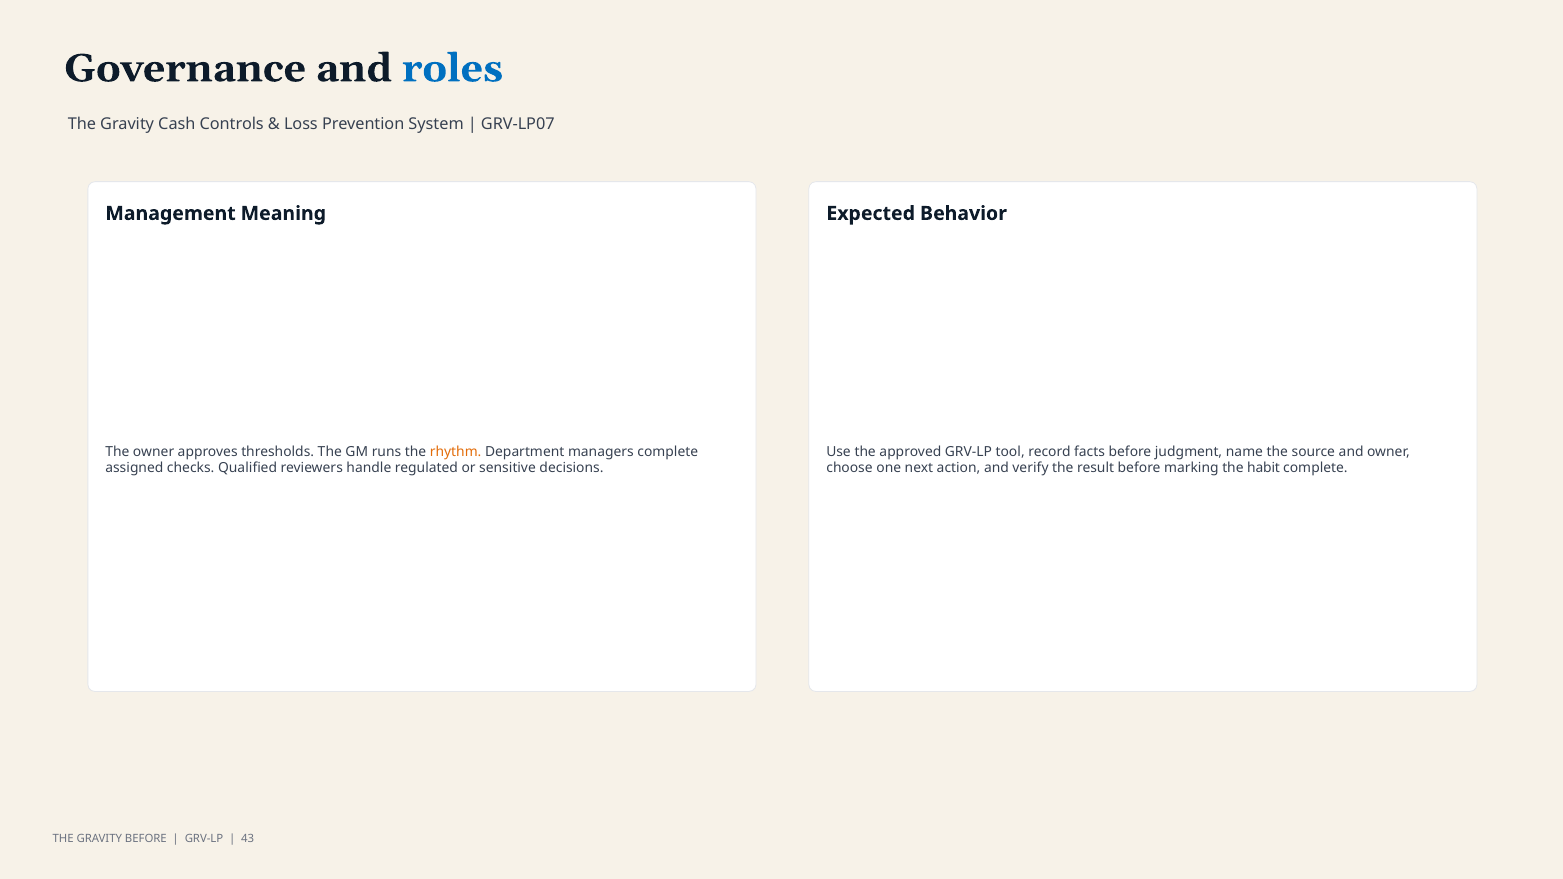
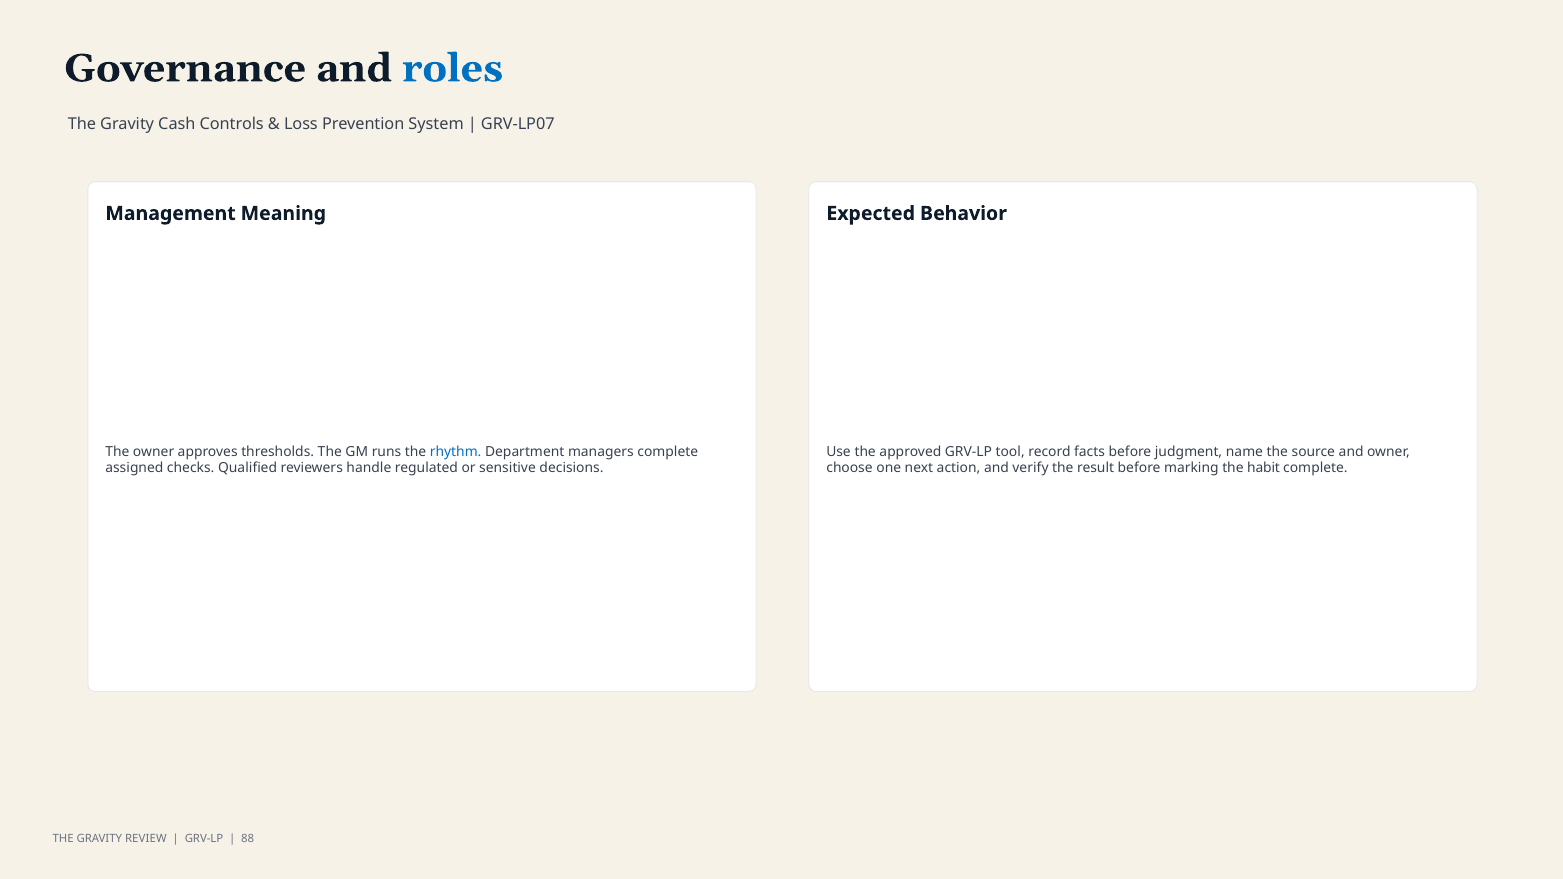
rhythm colour: orange -> blue
GRAVITY BEFORE: BEFORE -> REVIEW
43: 43 -> 88
